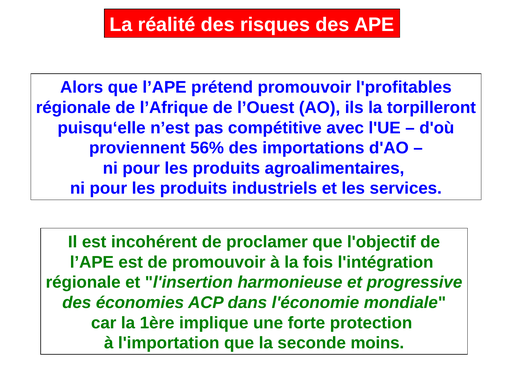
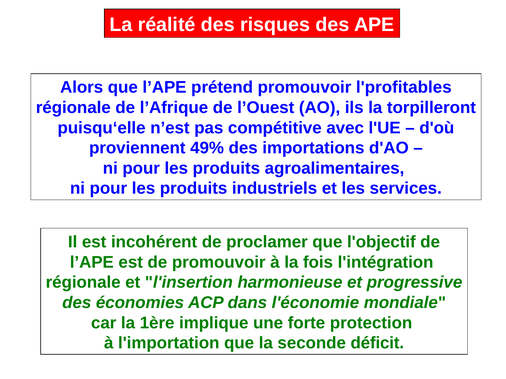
56%: 56% -> 49%
moins: moins -> déficit
